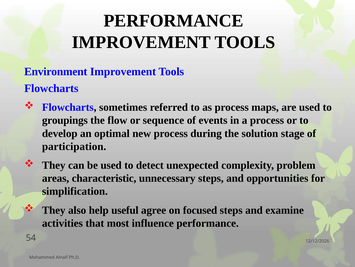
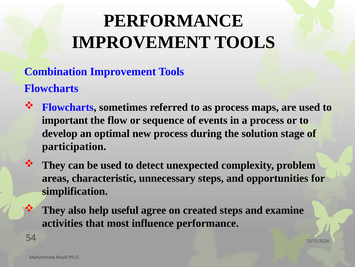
Environment: Environment -> Combination
groupings: groupings -> important
focused: focused -> created
